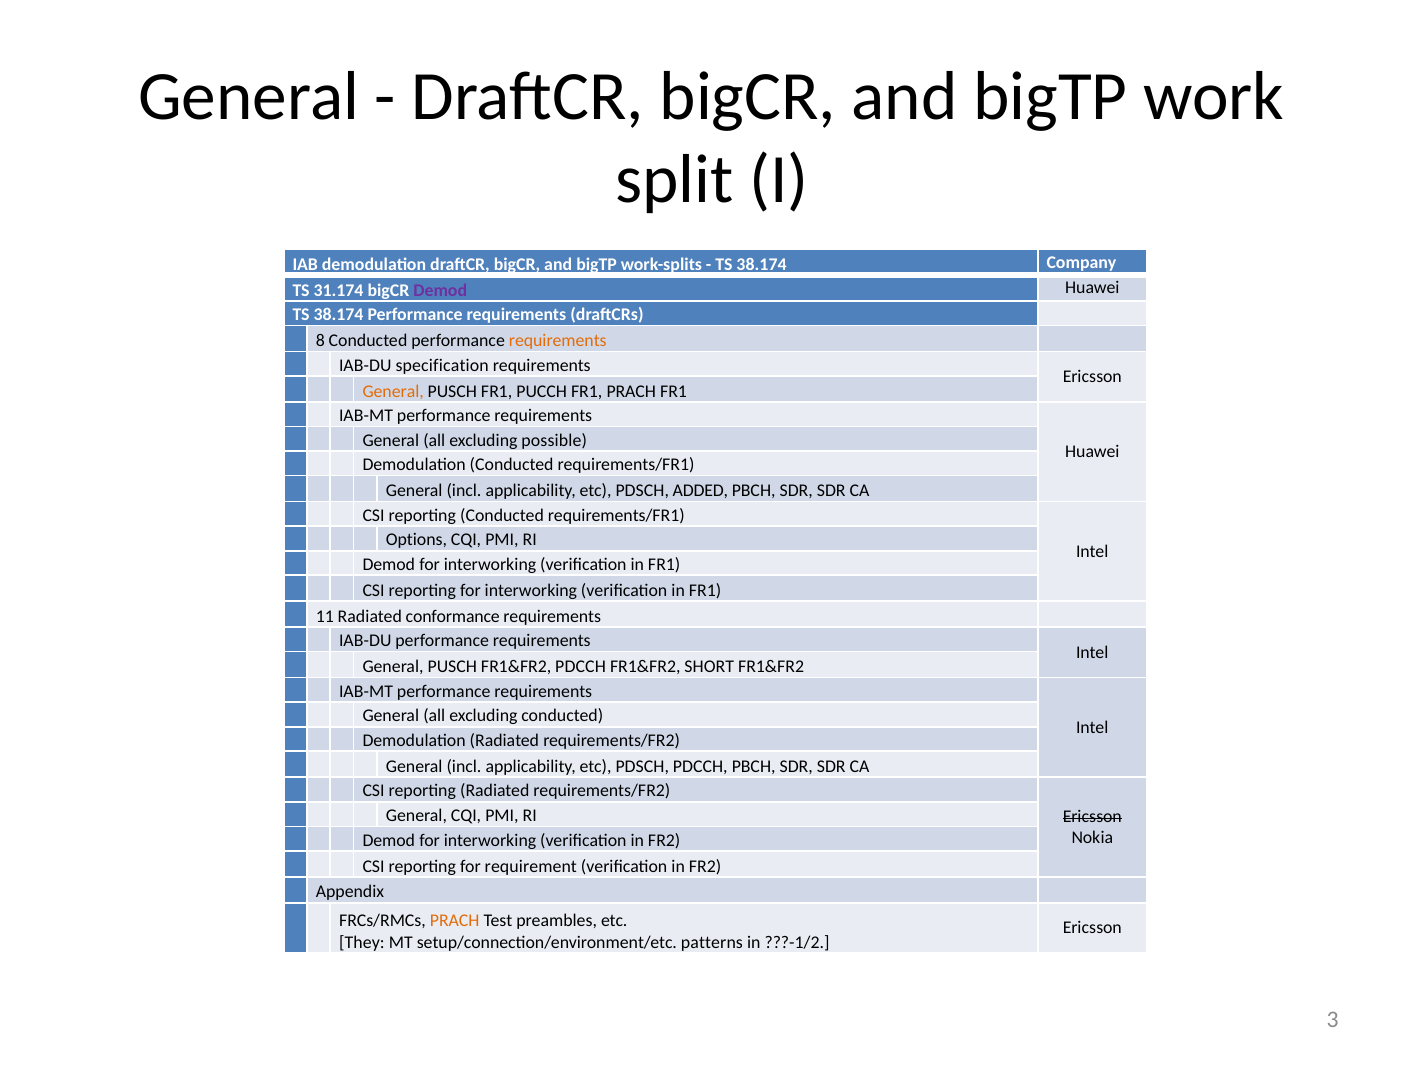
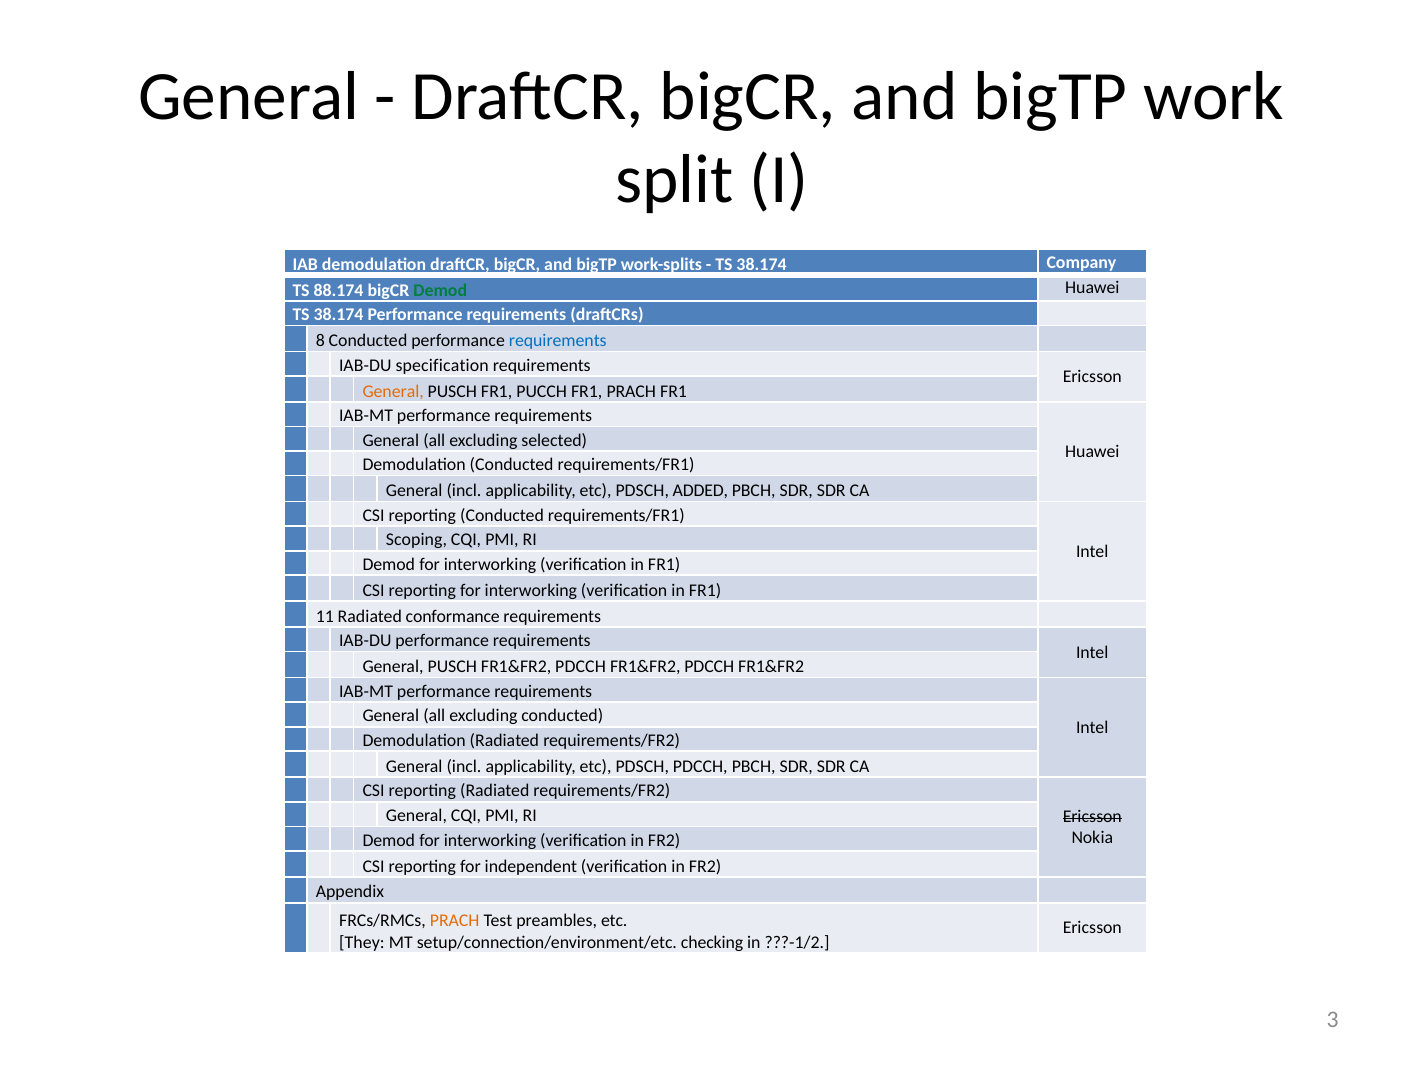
31.174: 31.174 -> 88.174
Demod at (440, 290) colour: purple -> green
requirements at (558, 341) colour: orange -> blue
possible: possible -> selected
Options: Options -> Scoping
SHORT at (709, 667): SHORT -> PDCCH
requirement: requirement -> independent
patterns: patterns -> checking
